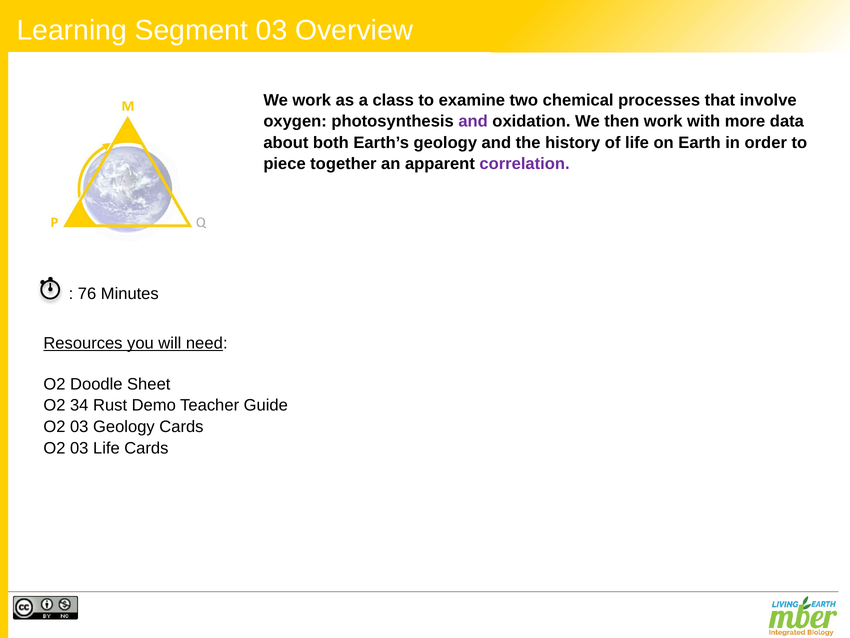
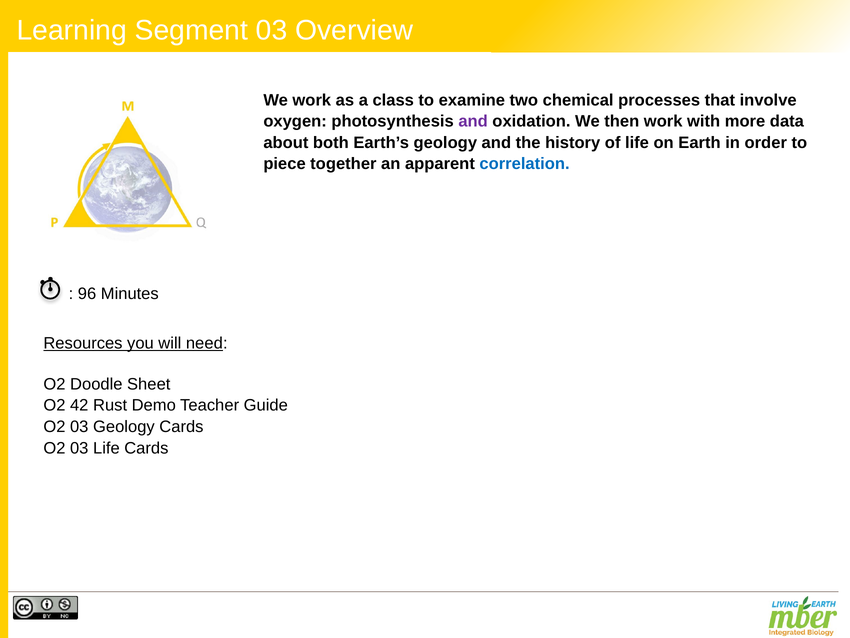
correlation colour: purple -> blue
76: 76 -> 96
34: 34 -> 42
